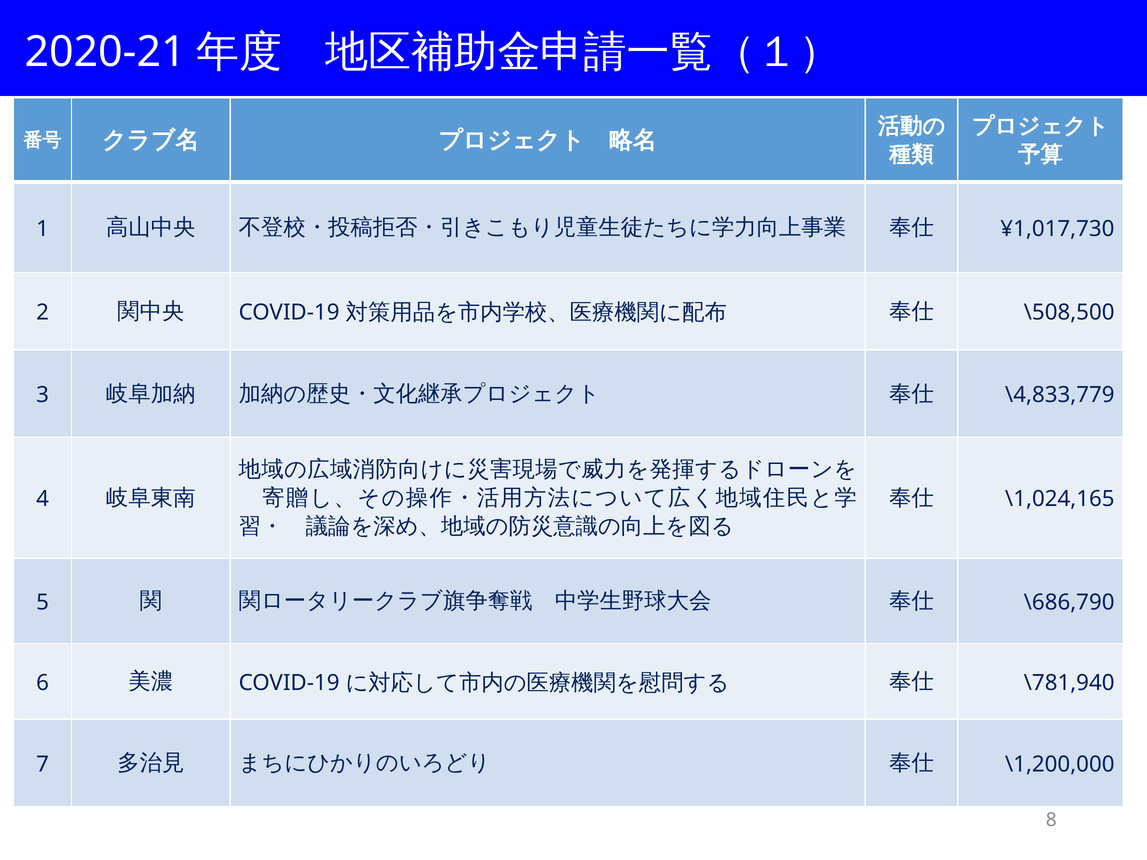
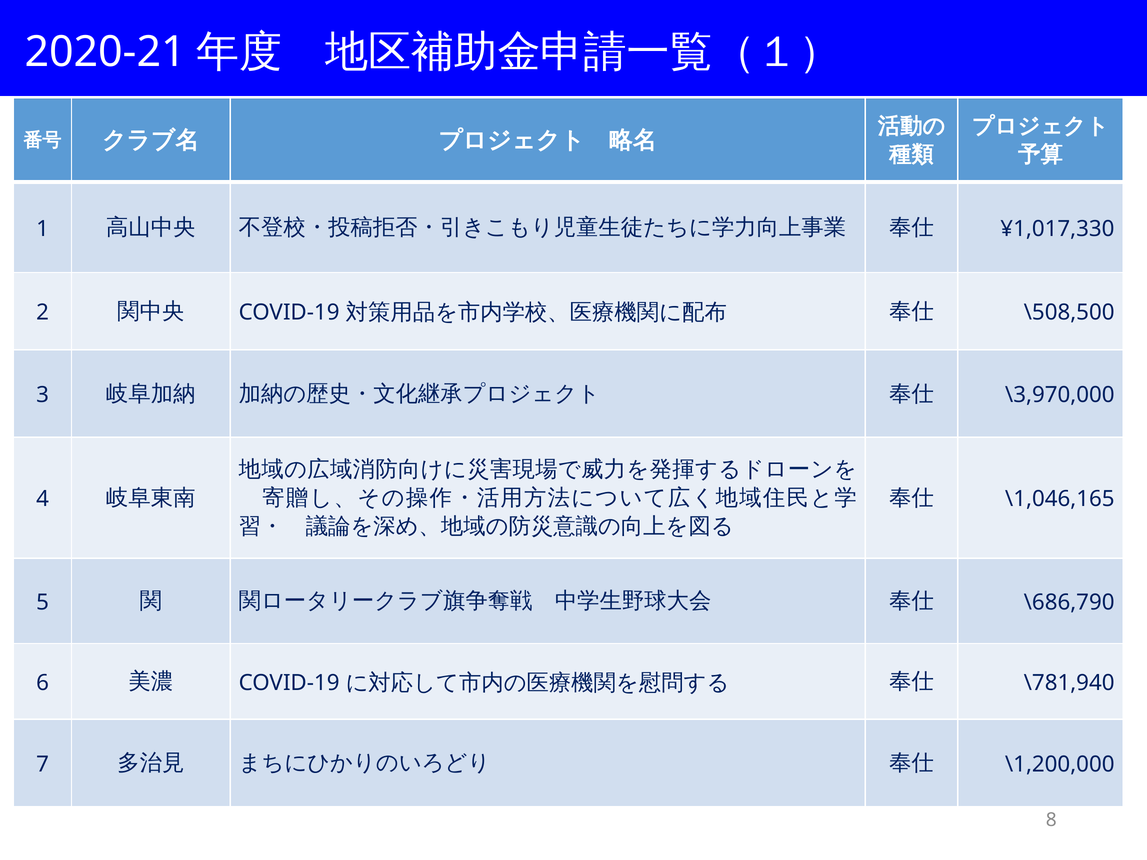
¥1,017,730: ¥1,017,730 -> ¥1,017,330
\4,833,779: \4,833,779 -> \3,970,000
\1,024,165: \1,024,165 -> \1,046,165
